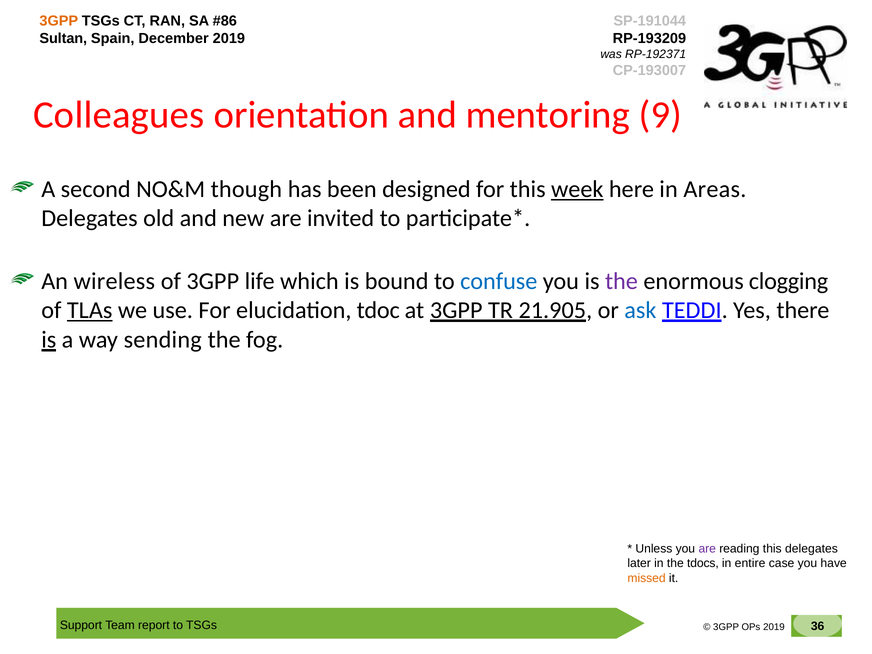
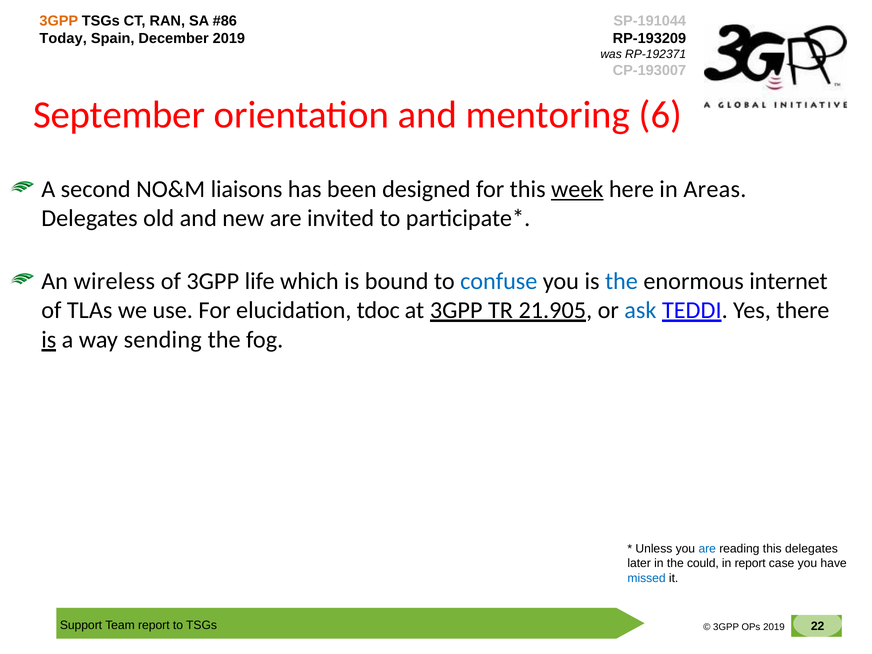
Sultan: Sultan -> Today
Colleagues: Colleagues -> September
9: 9 -> 6
though: though -> liaisons
the at (621, 281) colour: purple -> blue
clogging: clogging -> internet
TLAs underline: present -> none
are at (707, 549) colour: purple -> blue
tdocs: tdocs -> could
in entire: entire -> report
missed colour: orange -> blue
36: 36 -> 22
